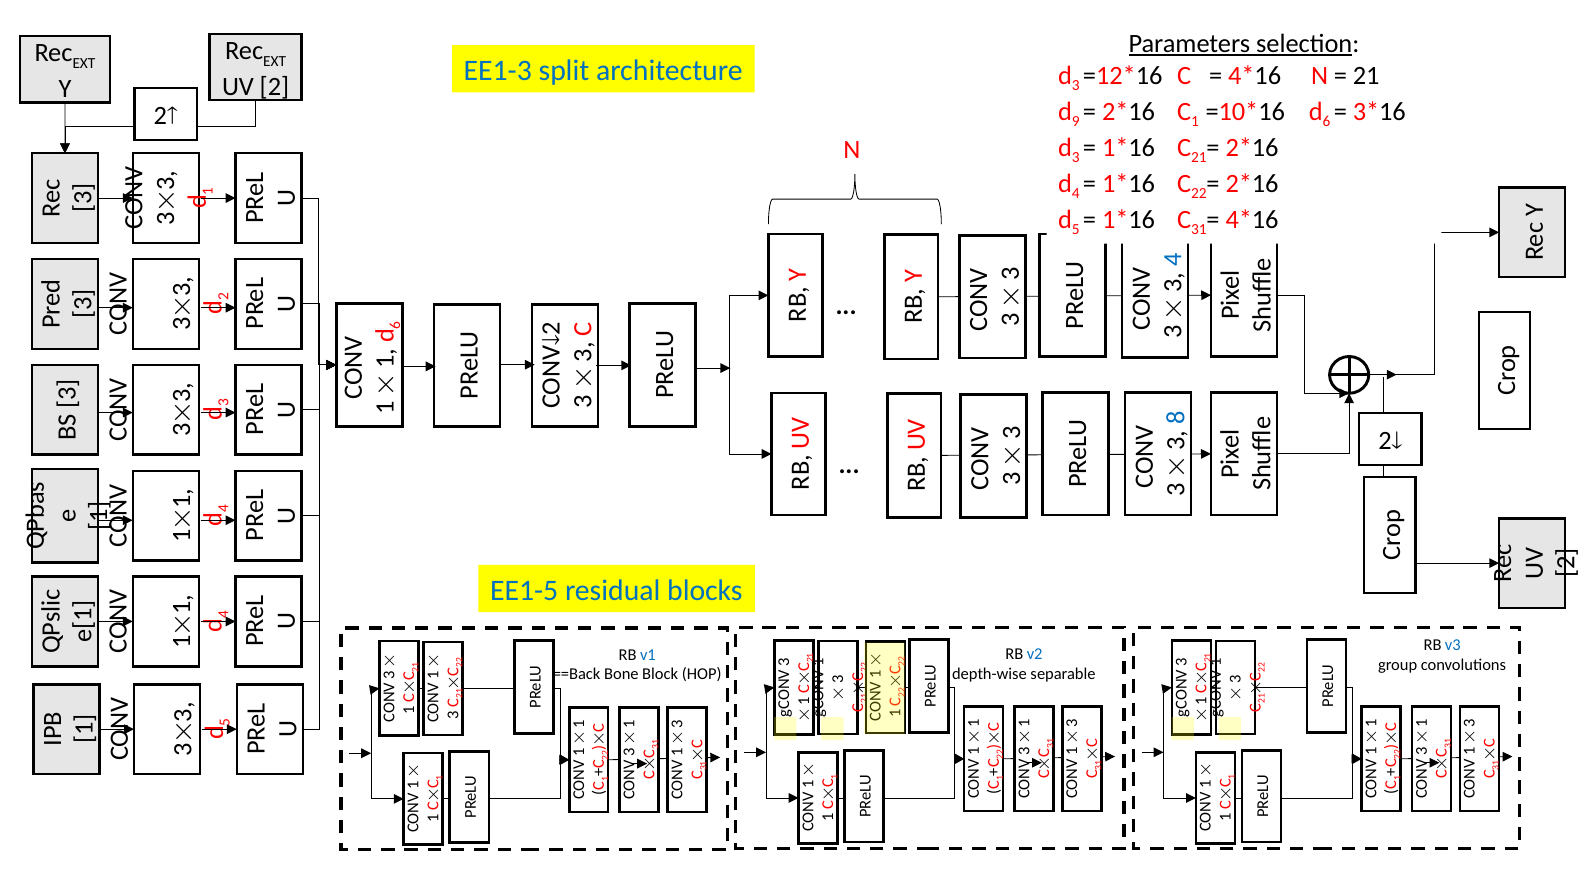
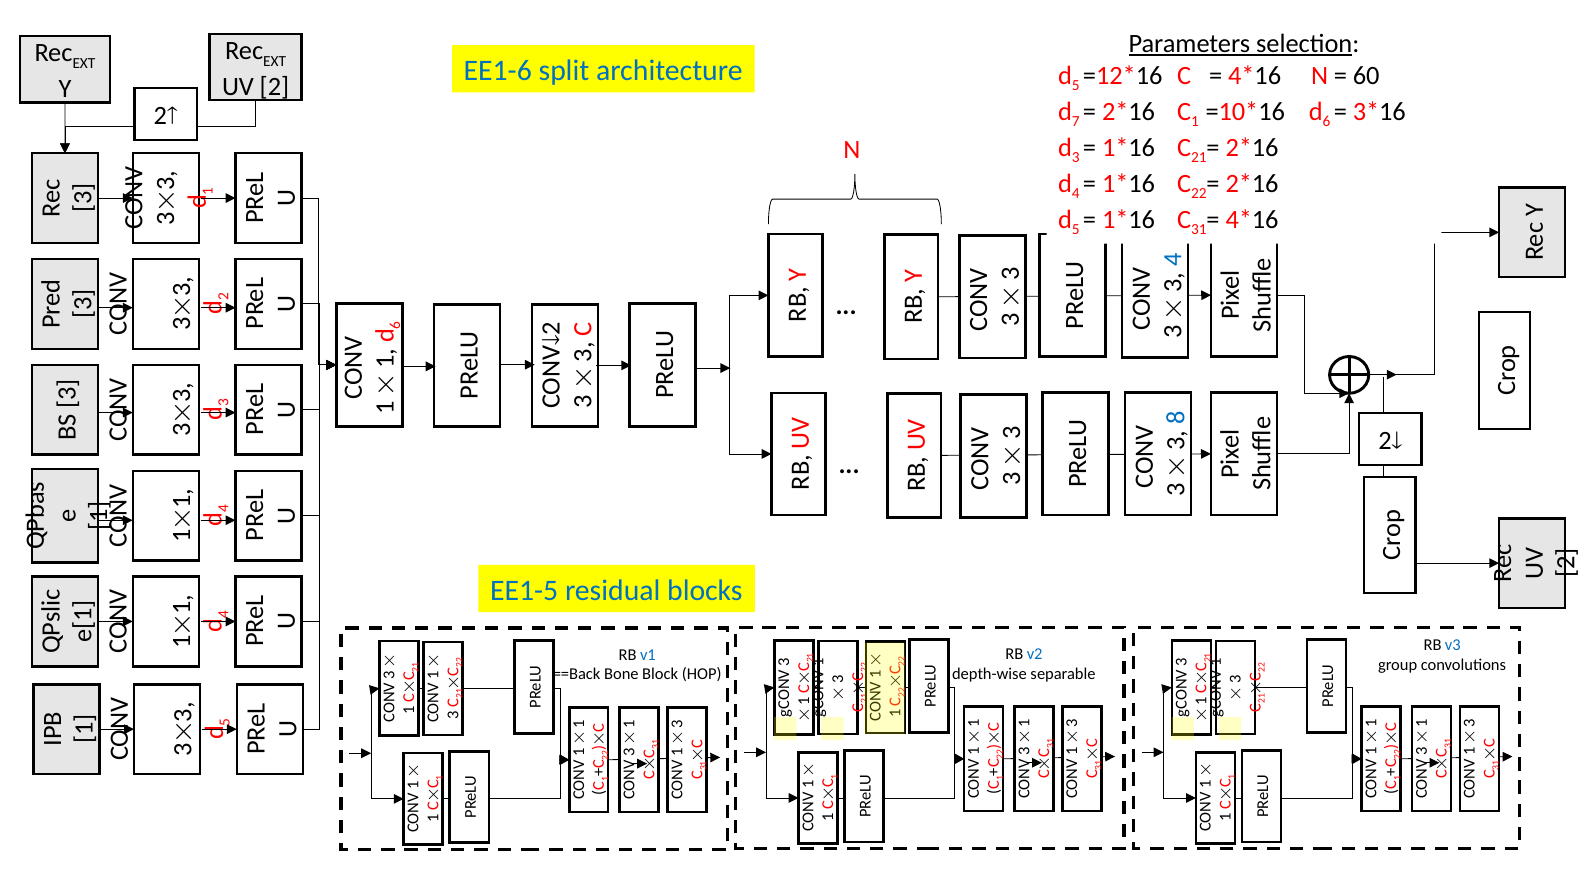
EE1-3: EE1-3 -> EE1-6
3 at (1076, 86): 3 -> 5
21 at (1366, 75): 21 -> 60
9: 9 -> 7
